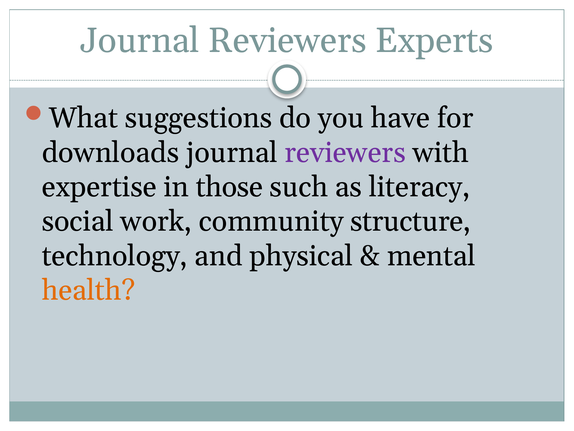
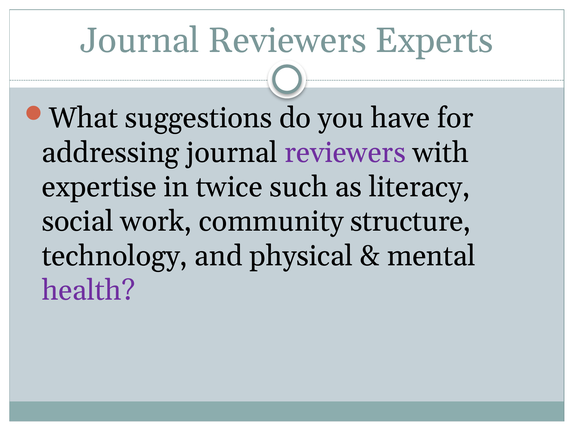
downloads: downloads -> addressing
those: those -> twice
health colour: orange -> purple
